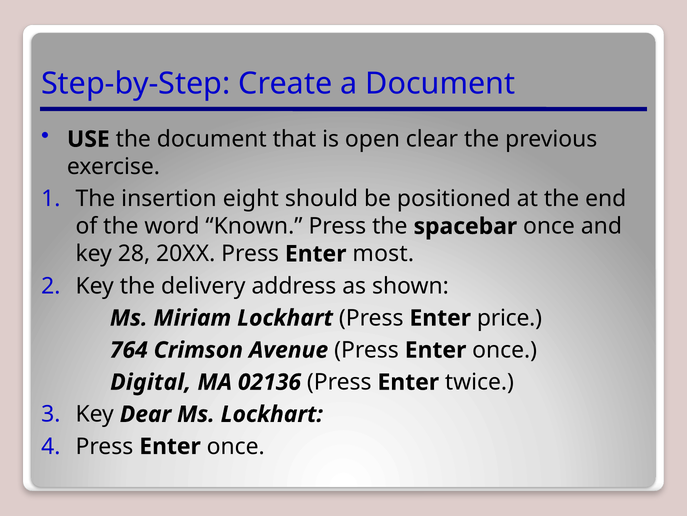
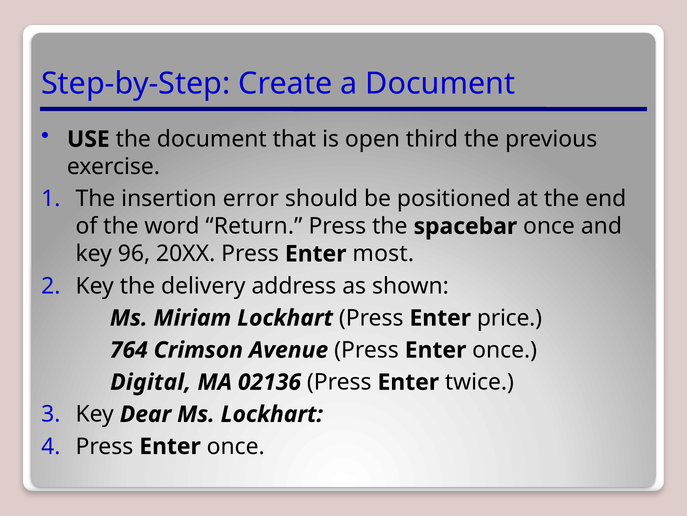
clear: clear -> third
eight: eight -> error
Known: Known -> Return
28: 28 -> 96
